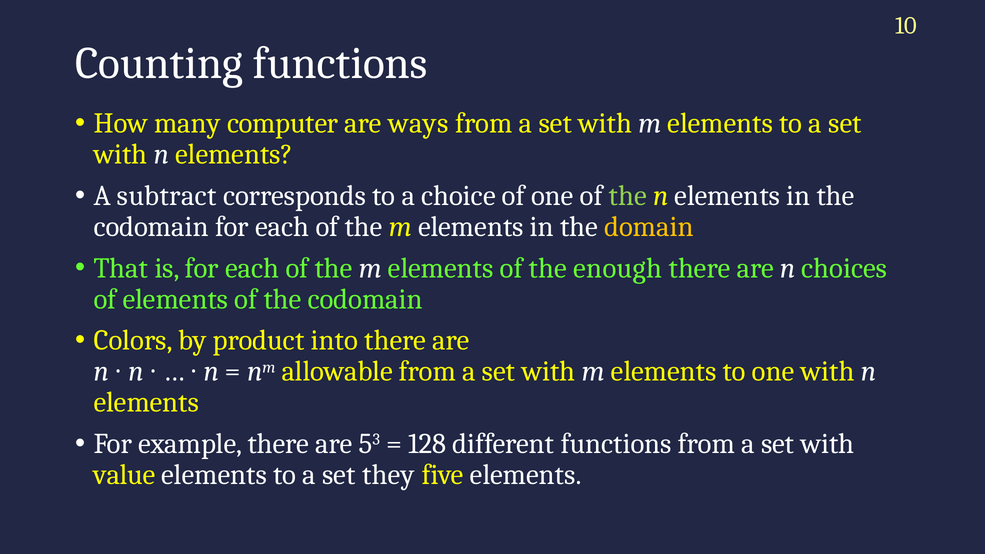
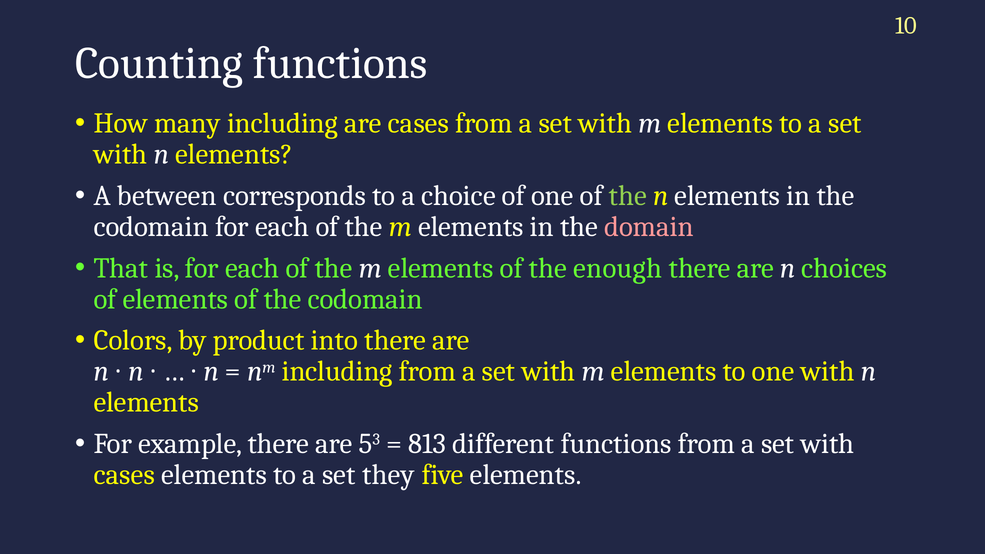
many computer: computer -> including
are ways: ways -> cases
subtract: subtract -> between
domain colour: yellow -> pink
nm allowable: allowable -> including
128: 128 -> 813
value at (124, 475): value -> cases
